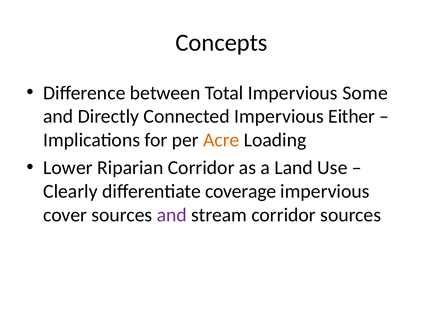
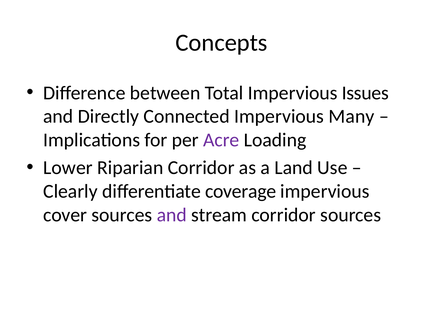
Some: Some -> Issues
Either: Either -> Many
Acre colour: orange -> purple
